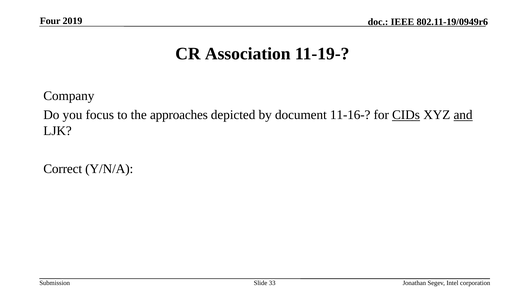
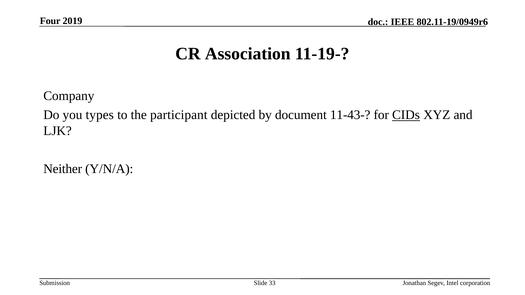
focus: focus -> types
approaches: approaches -> participant
11-16-: 11-16- -> 11-43-
and underline: present -> none
Correct: Correct -> Neither
